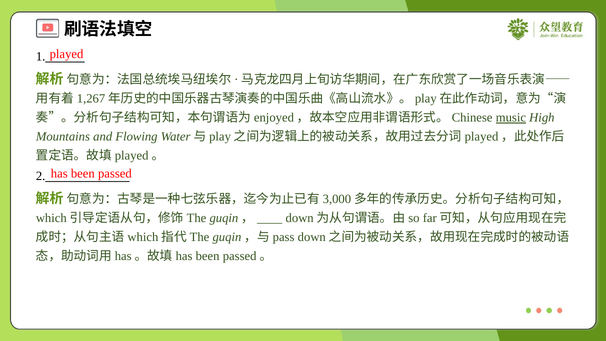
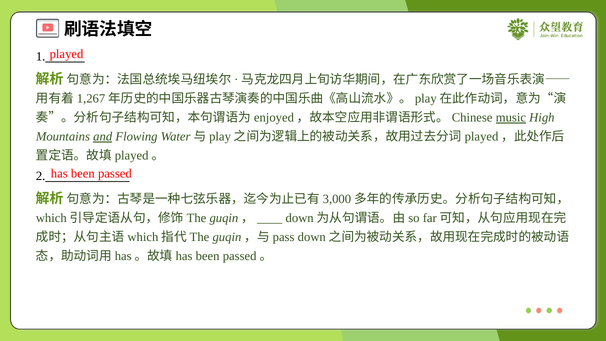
and underline: none -> present
